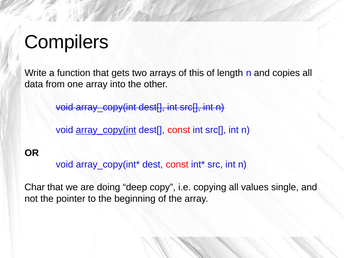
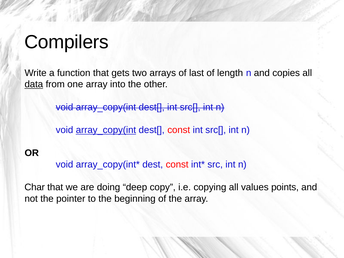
this: this -> last
data underline: none -> present
single: single -> points
